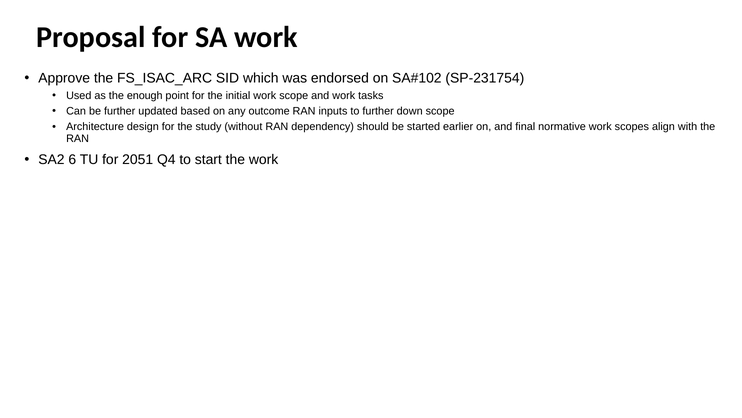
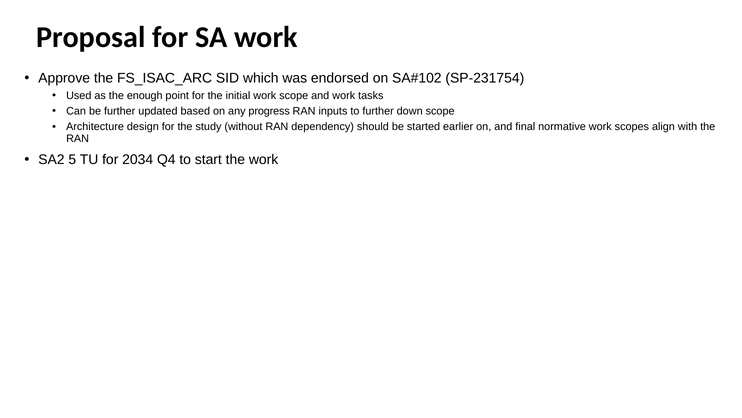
outcome: outcome -> progress
6: 6 -> 5
2051: 2051 -> 2034
